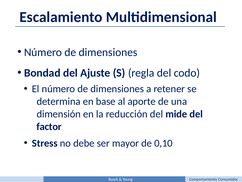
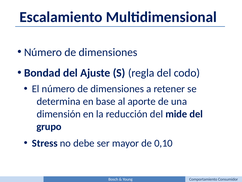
factor: factor -> grupo
